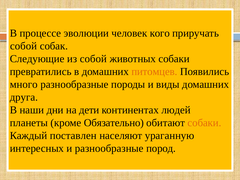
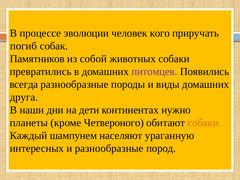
собой at (23, 46): собой -> погиб
Следующие: Следующие -> Памятников
питомцев colour: orange -> purple
много: много -> всегда
людей: людей -> нужно
Обязательно: Обязательно -> Четвероного
поставлен: поставлен -> шампунем
